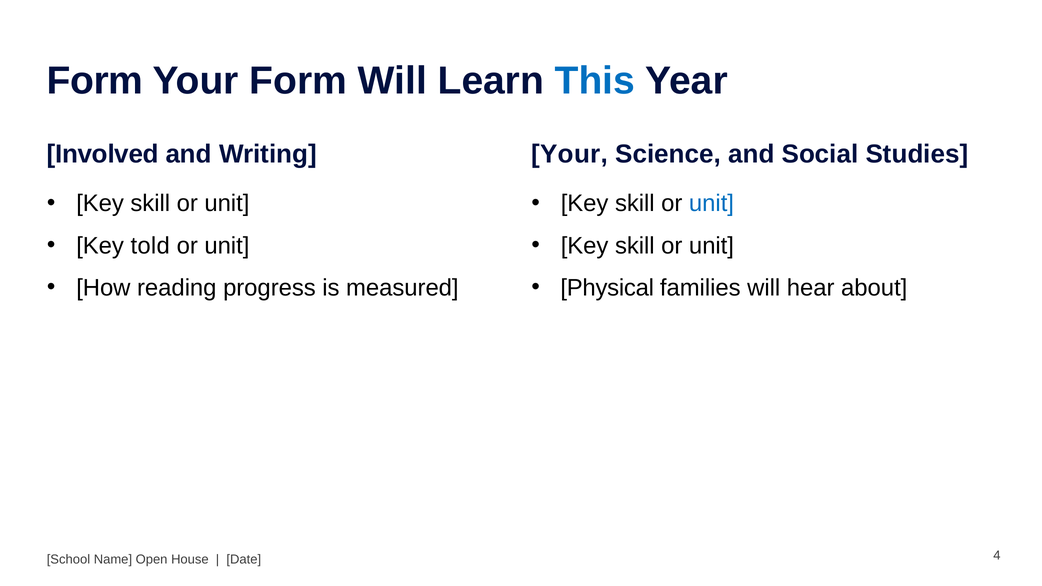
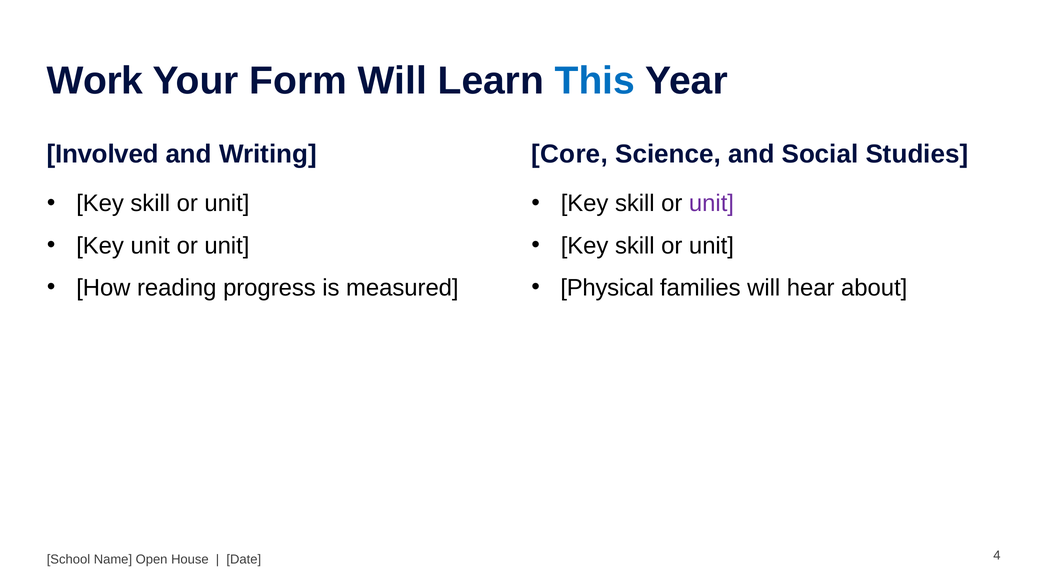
Form at (95, 81): Form -> Work
Your at (570, 154): Your -> Core
unit at (711, 204) colour: blue -> purple
Key told: told -> unit
